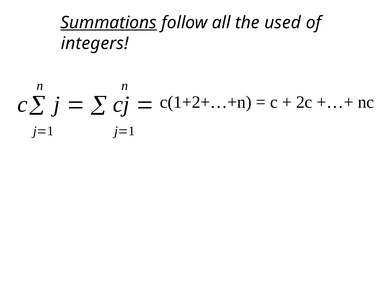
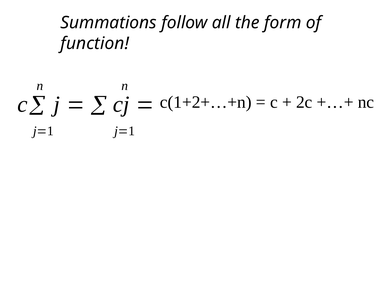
Summations underline: present -> none
used: used -> form
integers: integers -> function
